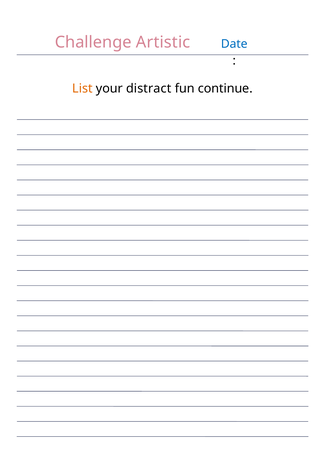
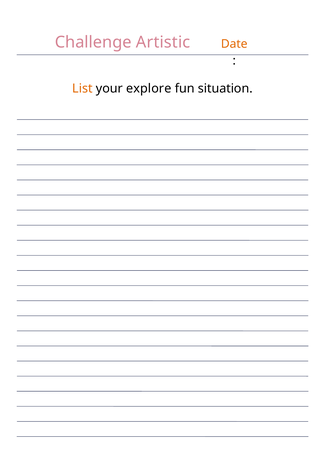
Date colour: blue -> orange
distract: distract -> explore
continue: continue -> situation
